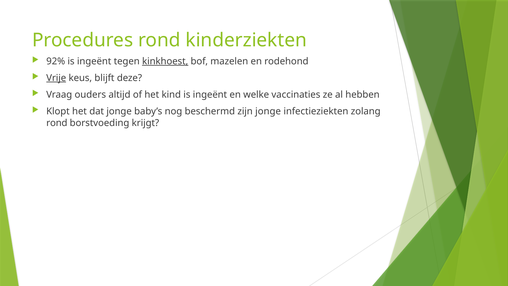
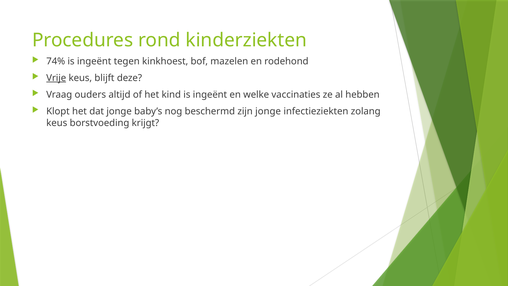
92%: 92% -> 74%
kinkhoest underline: present -> none
rond at (57, 123): rond -> keus
